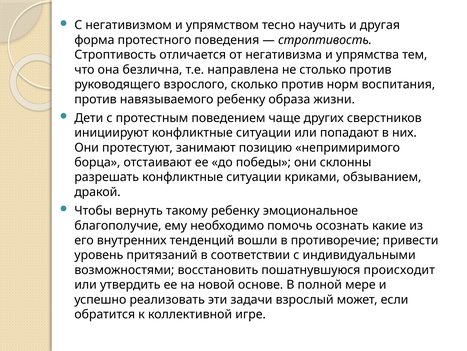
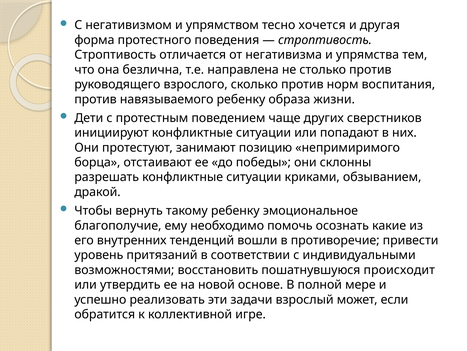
научить: научить -> хочется
